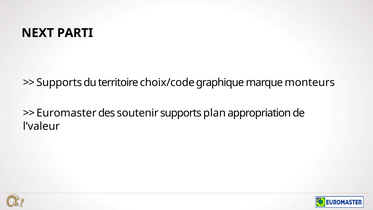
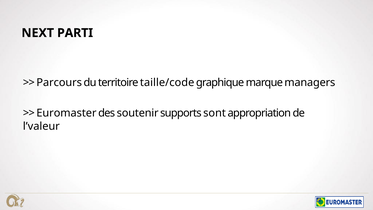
Supports at (59, 83): Supports -> Parcours
choix/code: choix/code -> taille/code
monteurs: monteurs -> managers
plan: plan -> sont
